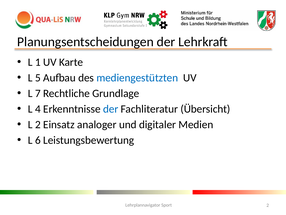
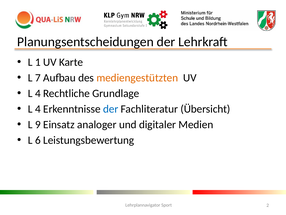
5: 5 -> 7
mediengestützten colour: blue -> orange
7 at (38, 93): 7 -> 4
L 2: 2 -> 9
